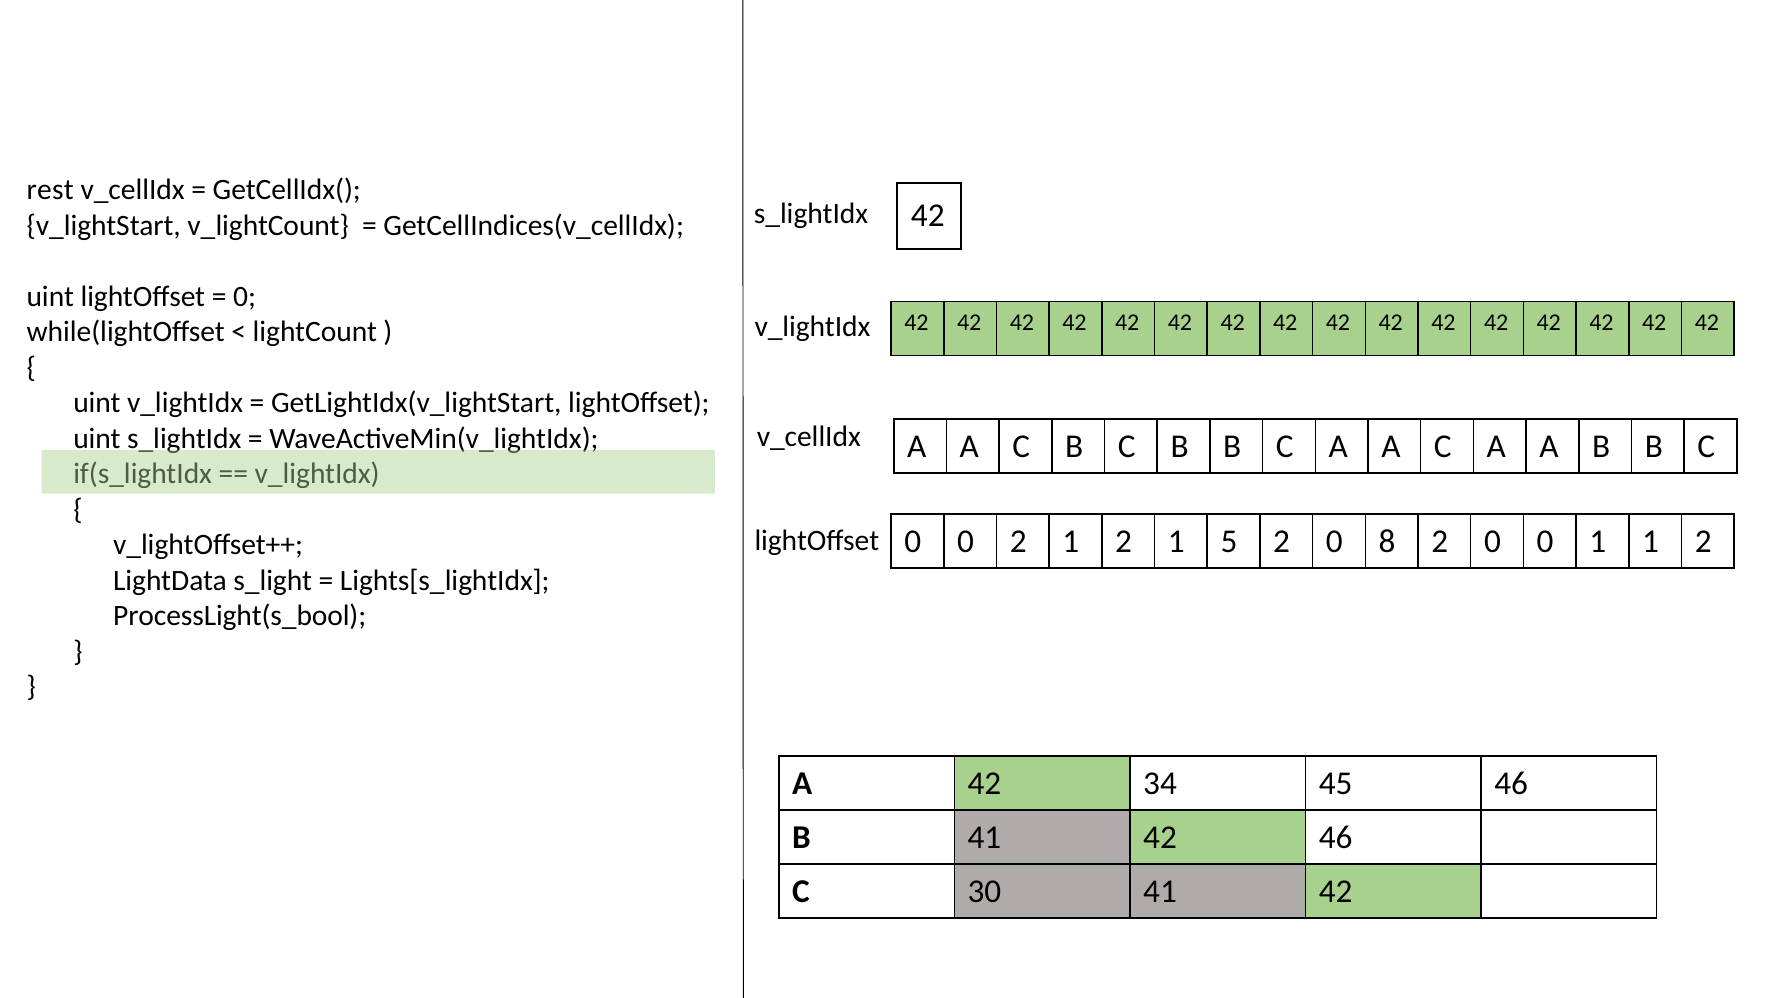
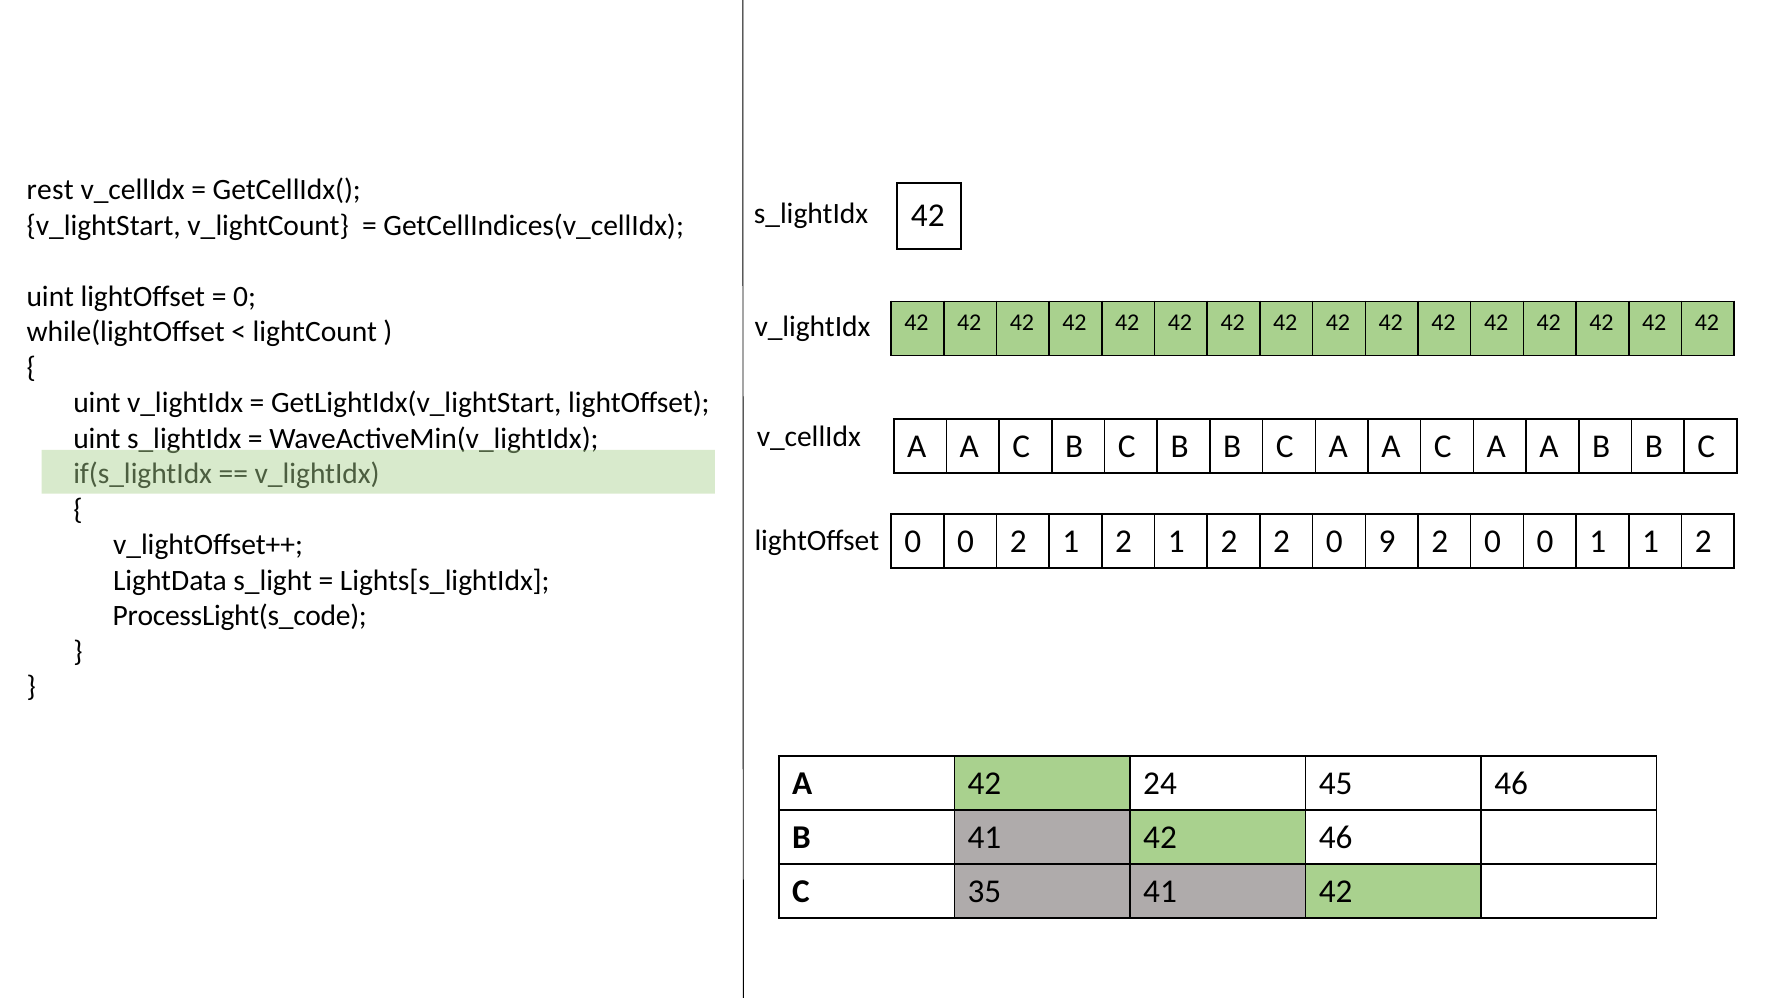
1 2 1 5: 5 -> 2
8: 8 -> 9
ProcessLight(s_bool: ProcessLight(s_bool -> ProcessLight(s_code
34: 34 -> 24
30: 30 -> 35
